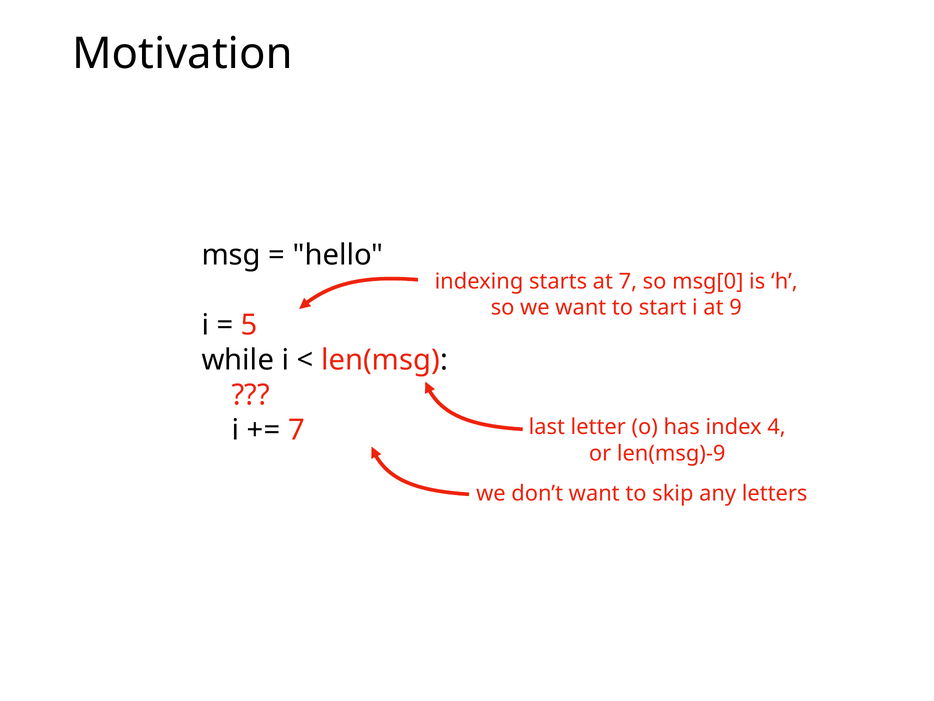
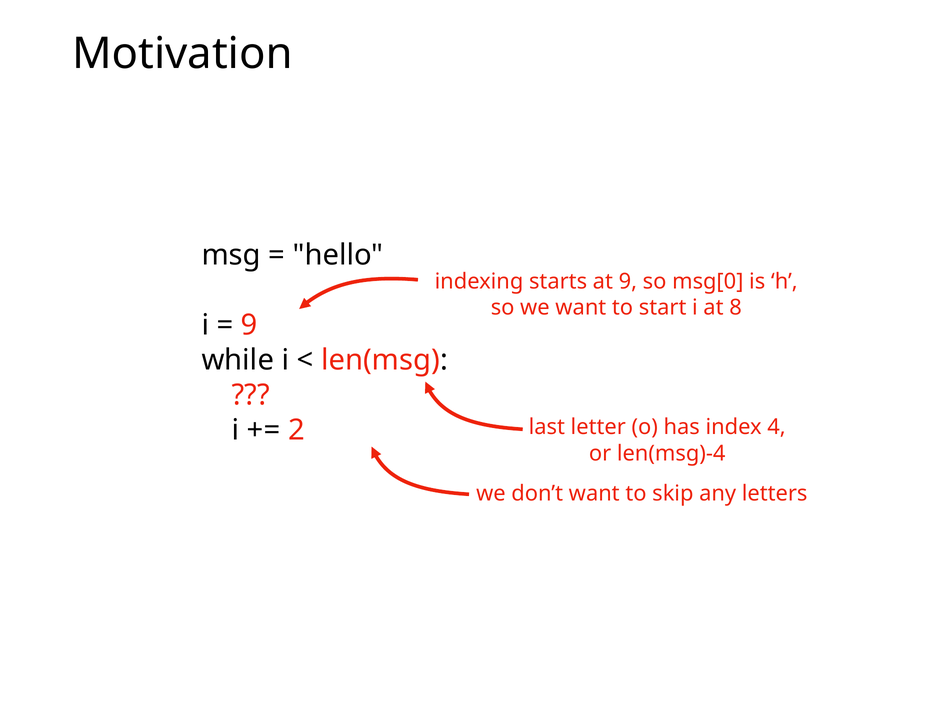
at 7: 7 -> 9
9: 9 -> 8
5 at (249, 325): 5 -> 9
7 at (296, 430): 7 -> 2
len(msg)-9: len(msg)-9 -> len(msg)-4
